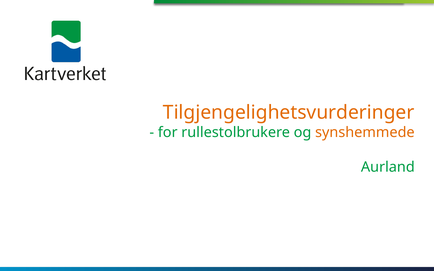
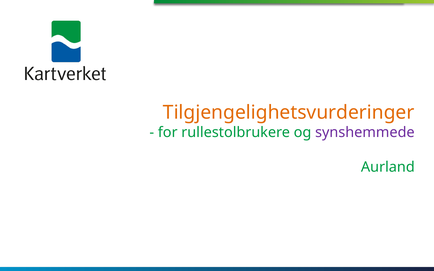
synshemmede colour: orange -> purple
